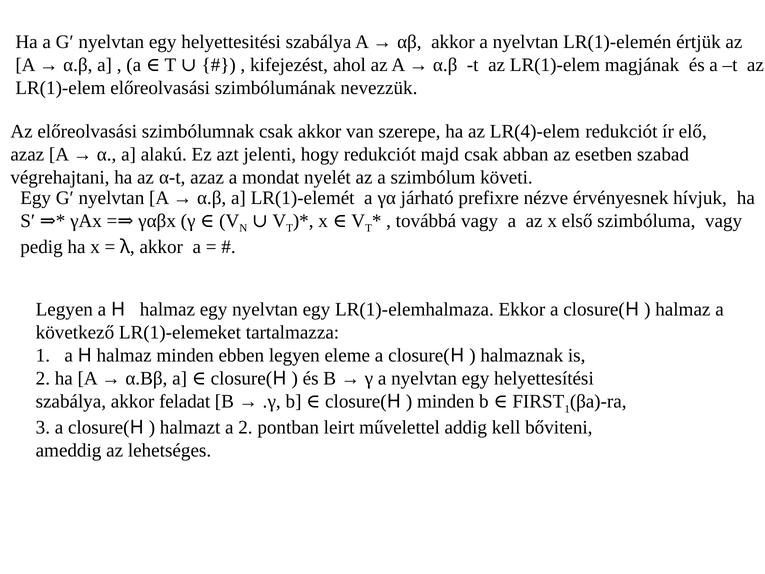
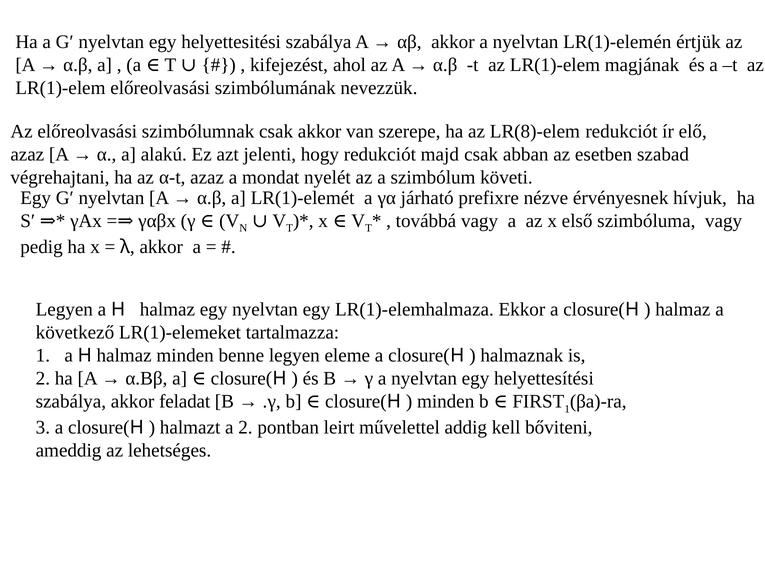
LR(4)-elem: LR(4)-elem -> LR(8)-elem
ebben: ebben -> benne
